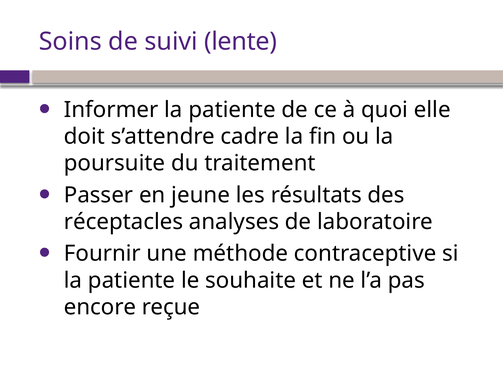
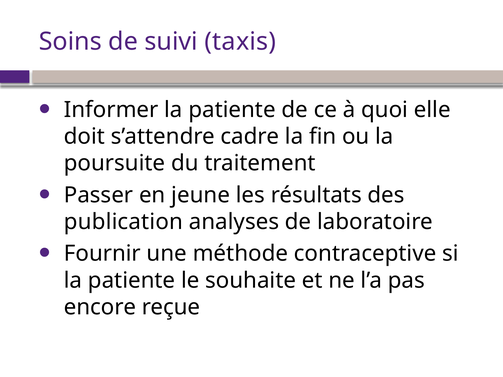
lente: lente -> taxis
réceptacles: réceptacles -> publication
